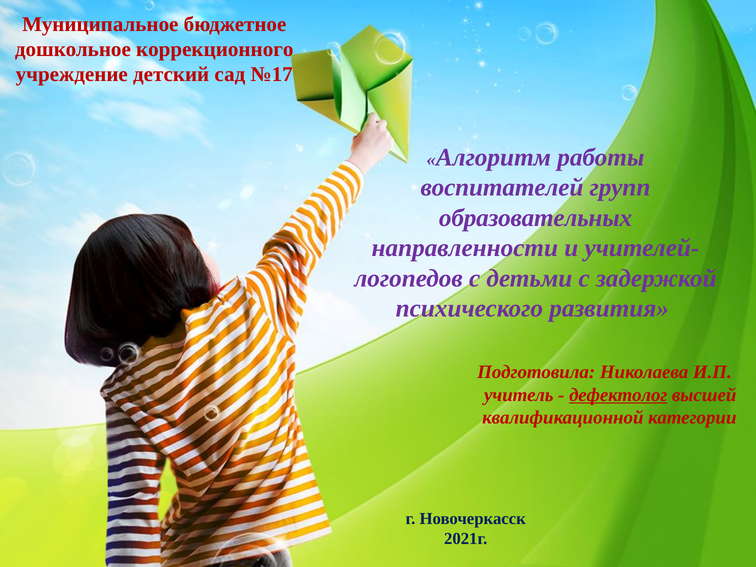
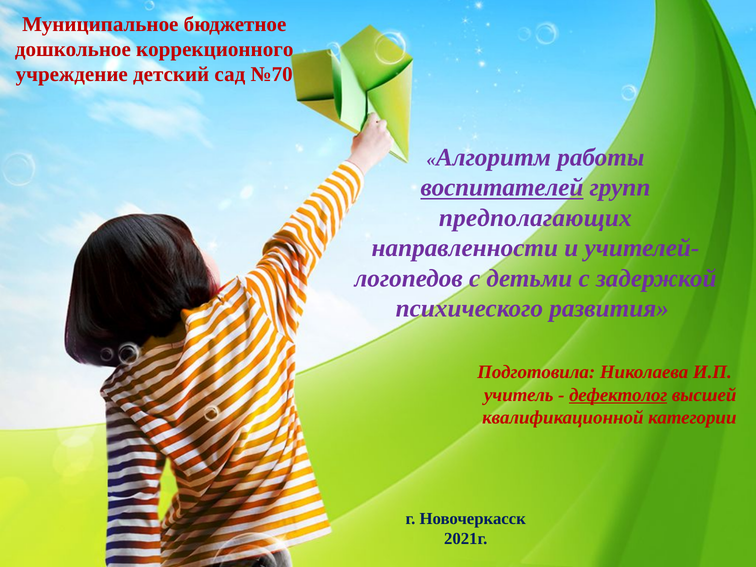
№17: №17 -> №70
воспитателей underline: none -> present
образовательных: образовательных -> предполагающих
